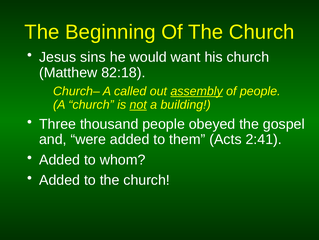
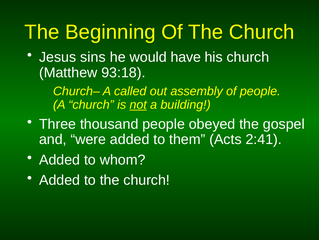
want: want -> have
82:18: 82:18 -> 93:18
assembly underline: present -> none
